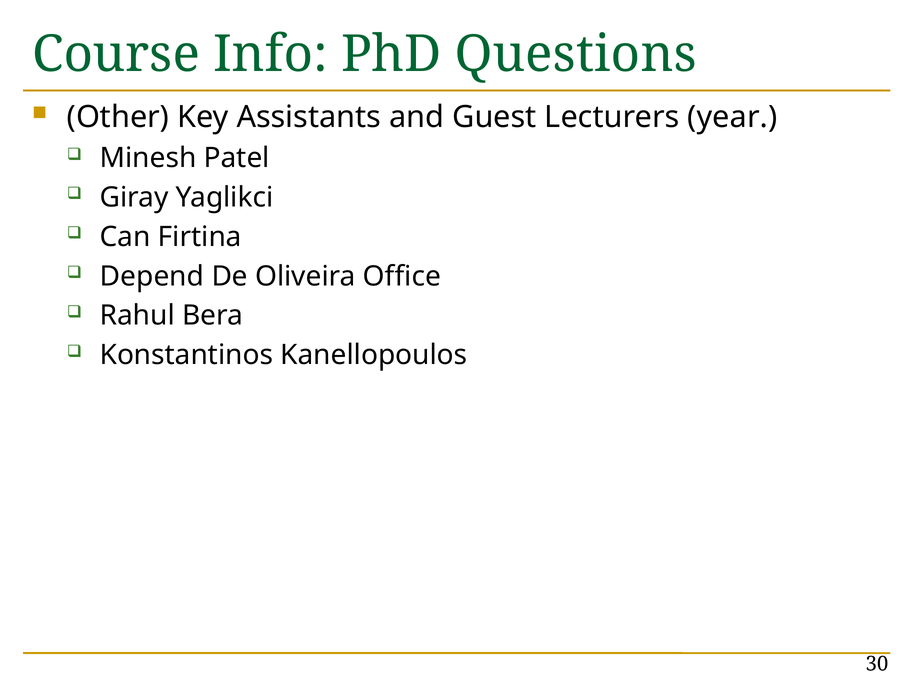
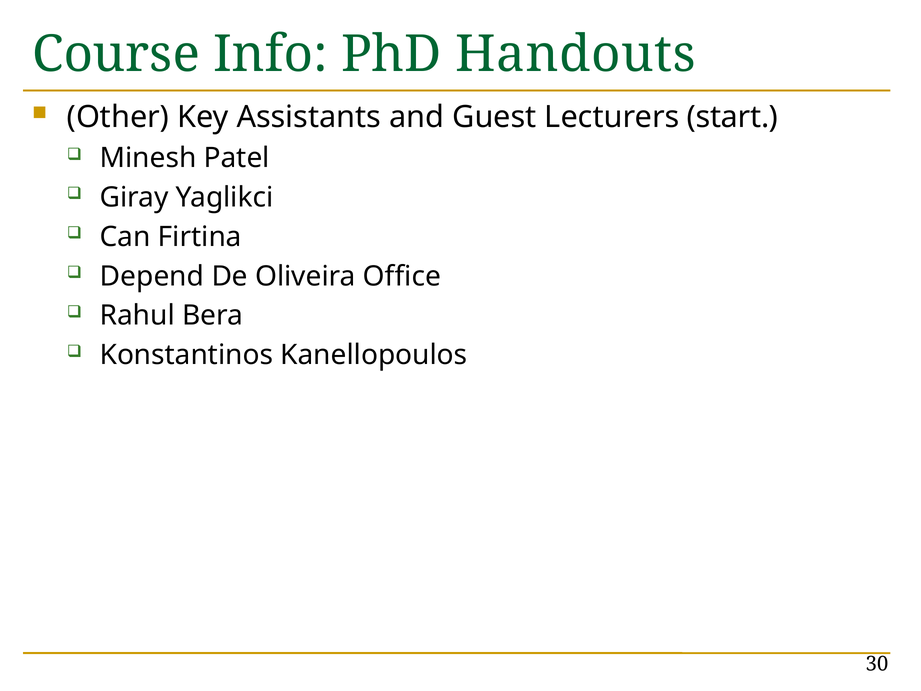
Questions: Questions -> Handouts
year: year -> start
